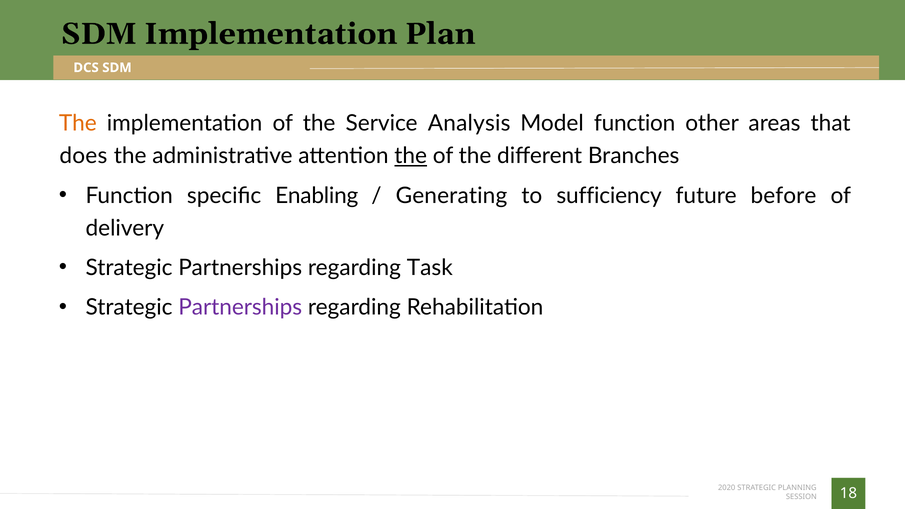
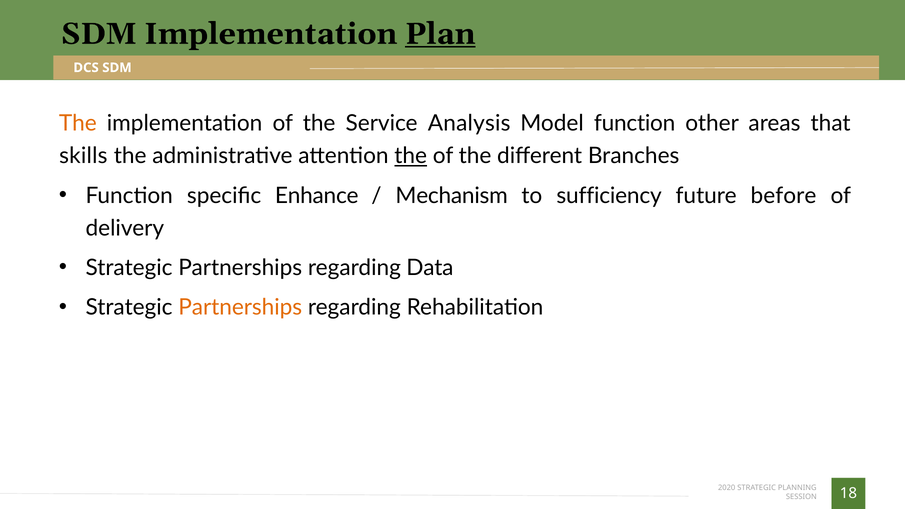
Plan underline: none -> present
does: does -> skills
Enabling: Enabling -> Enhance
Generating: Generating -> Mechanism
Task: Task -> Data
Partnerships at (240, 307) colour: purple -> orange
